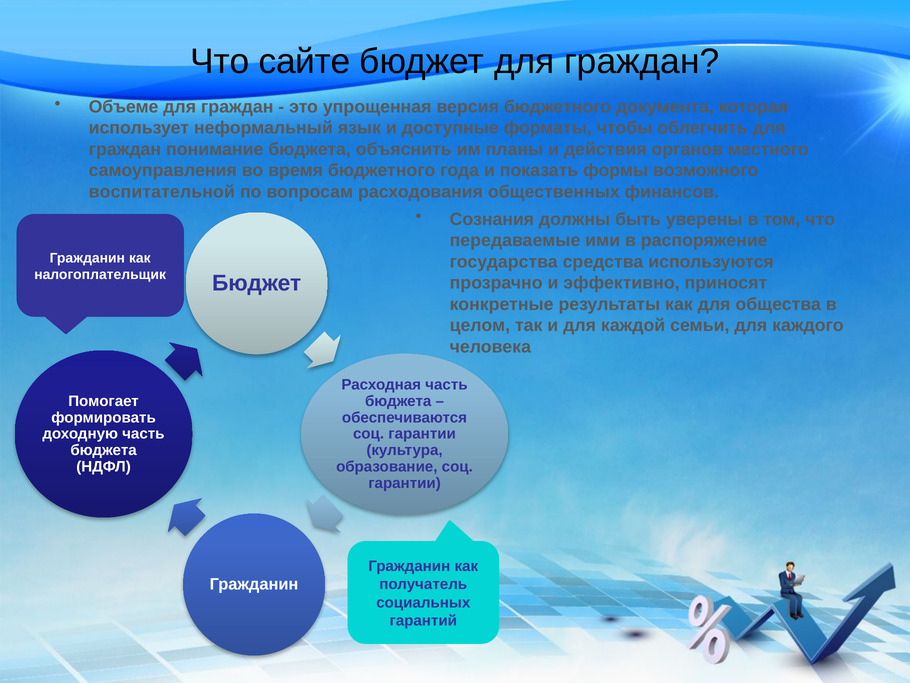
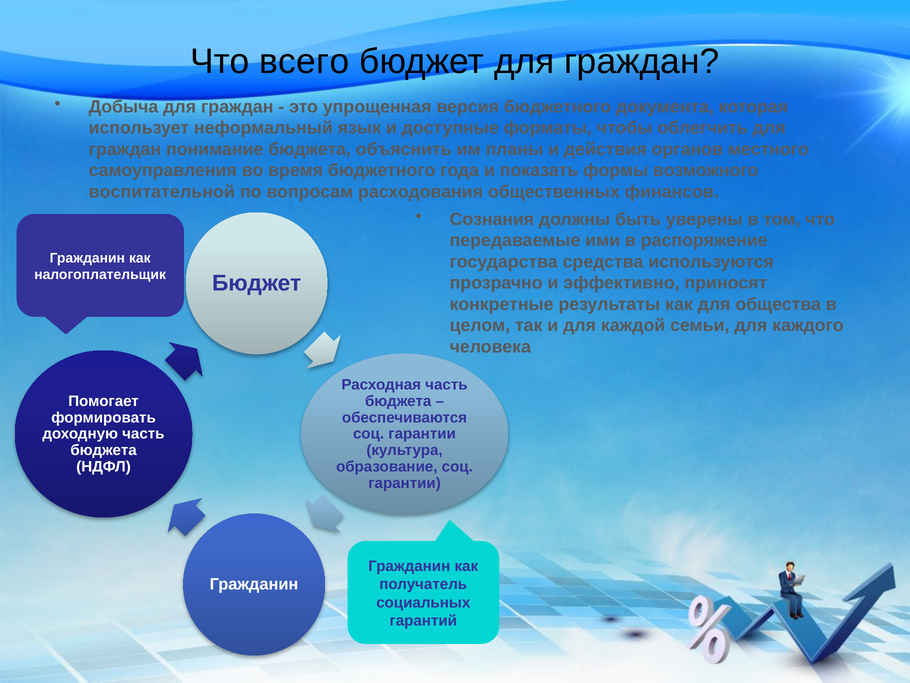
сайте: сайте -> всего
Объеме: Объеме -> Добыча
